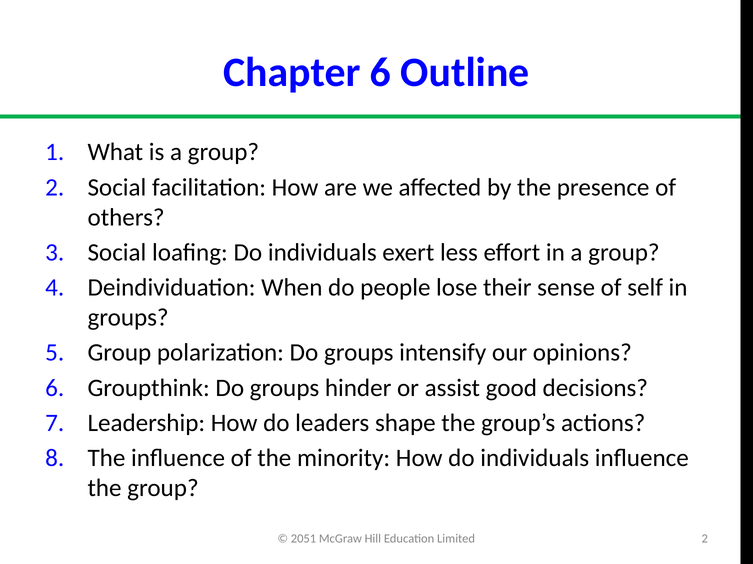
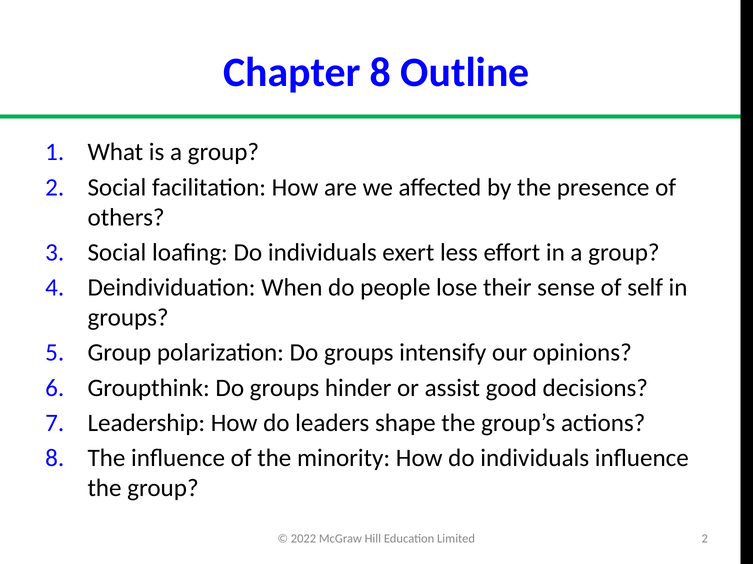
Chapter 6: 6 -> 8
2051: 2051 -> 2022
